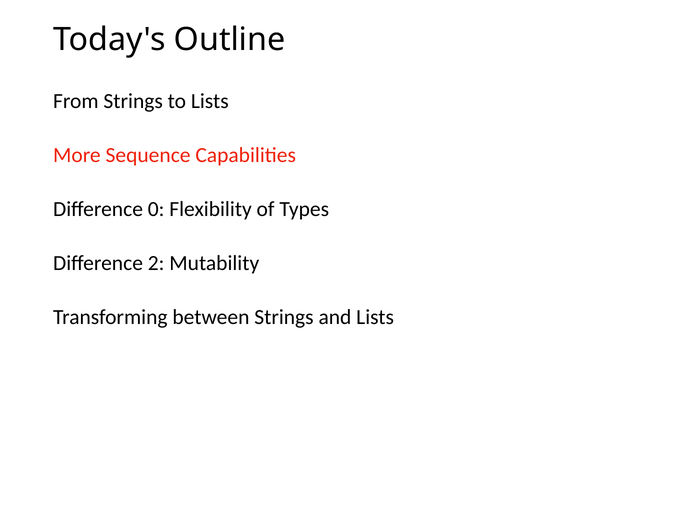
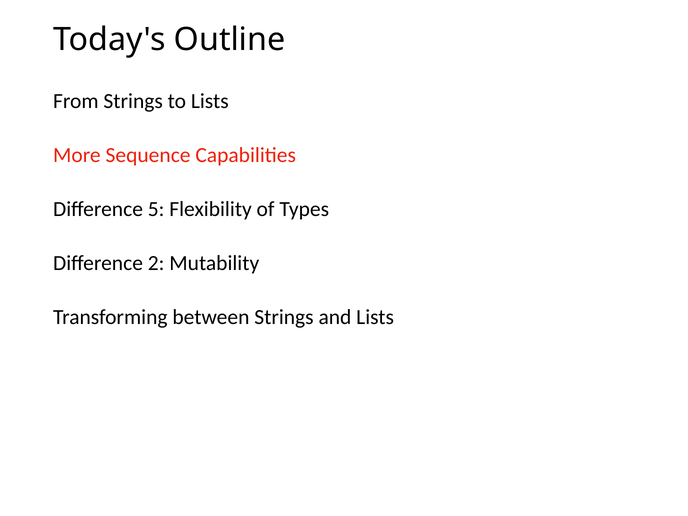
0: 0 -> 5
